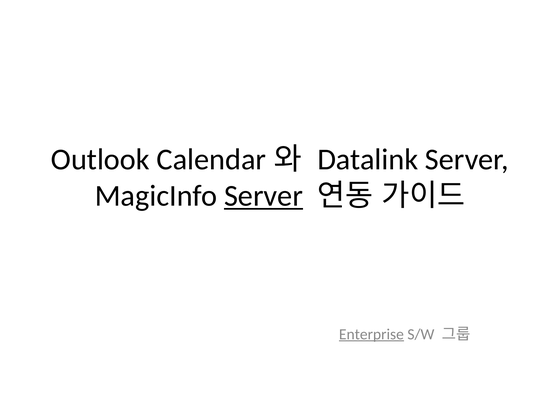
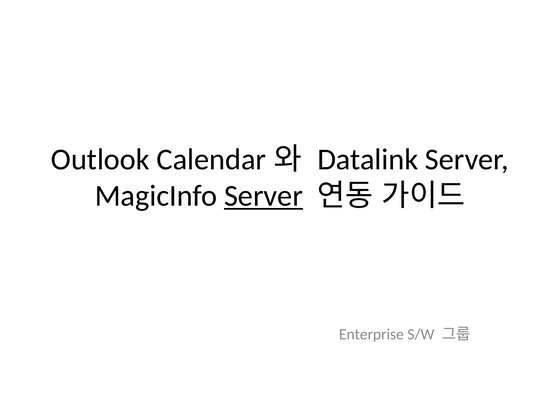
Enterprise underline: present -> none
